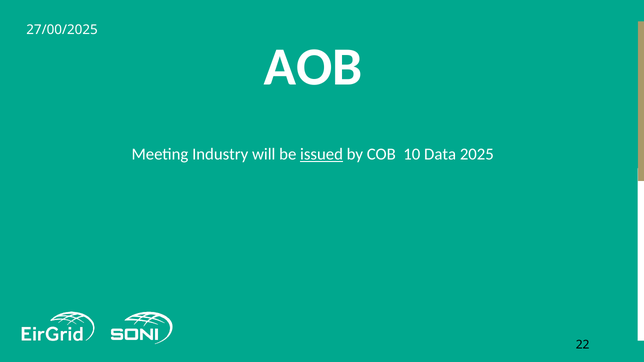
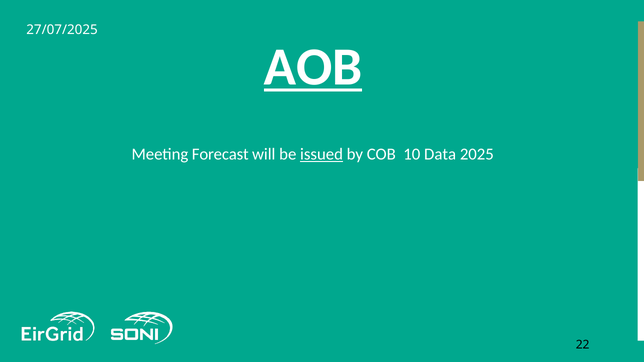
27/00/2025: 27/00/2025 -> 27/07/2025
AOB underline: none -> present
Industry: Industry -> Forecast
